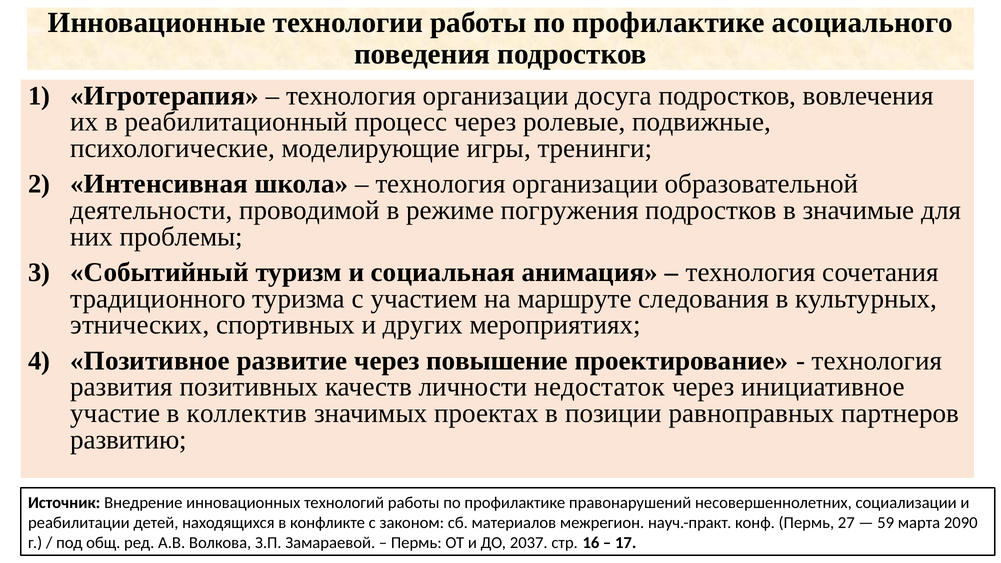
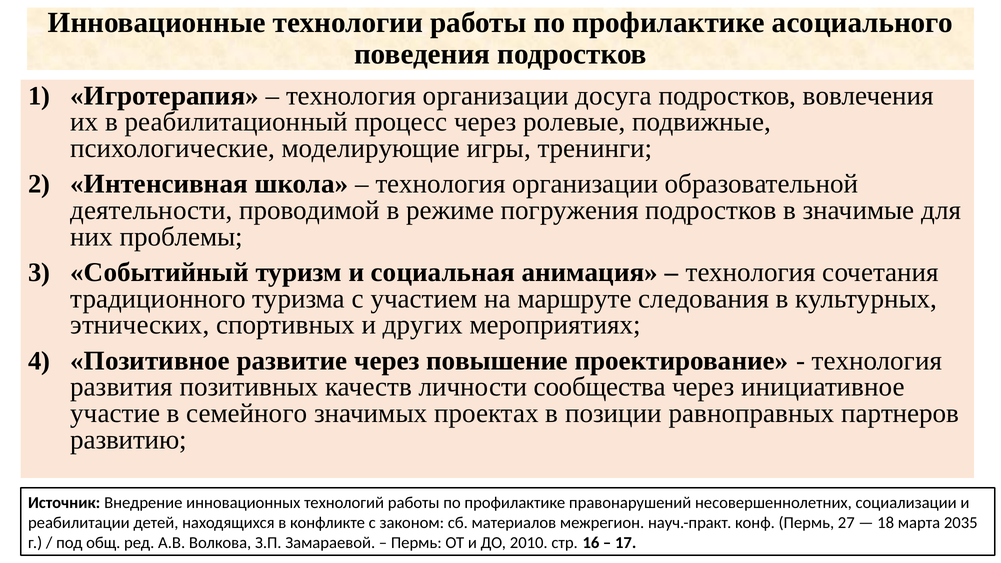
недостаток: недостаток -> сообщества
коллектив: коллектив -> семейного
59: 59 -> 18
2090: 2090 -> 2035
2037: 2037 -> 2010
